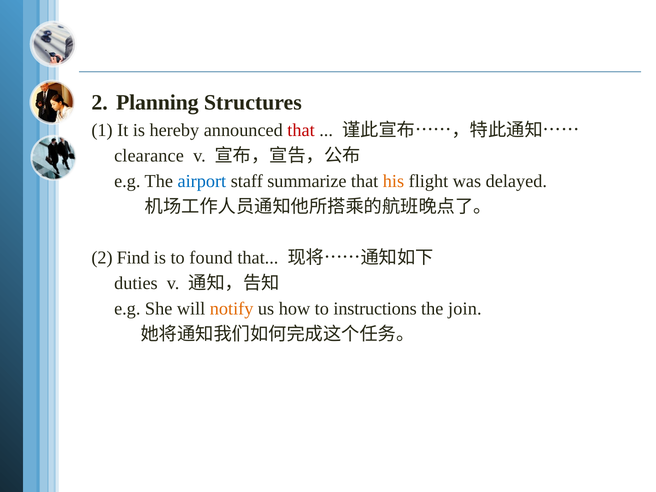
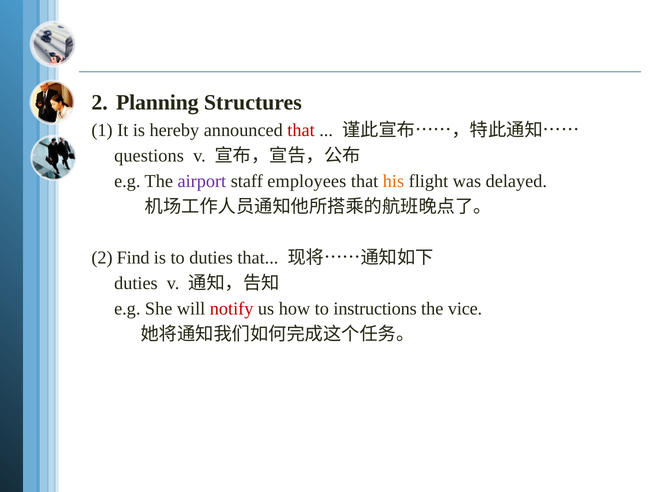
clearance: clearance -> questions
airport colour: blue -> purple
summarize: summarize -> employees
to found: found -> duties
notify colour: orange -> red
join: join -> vice
